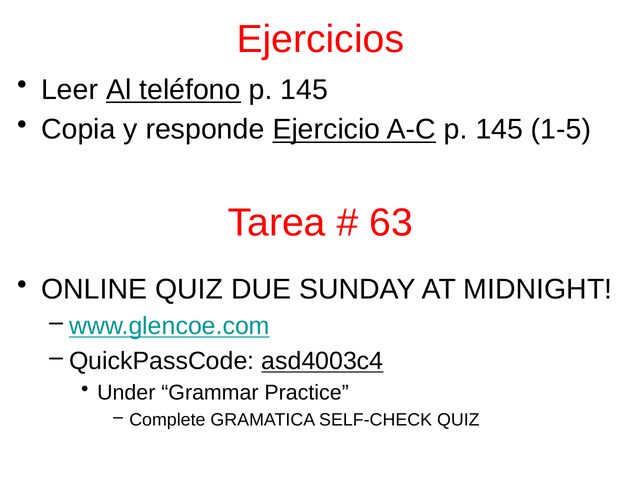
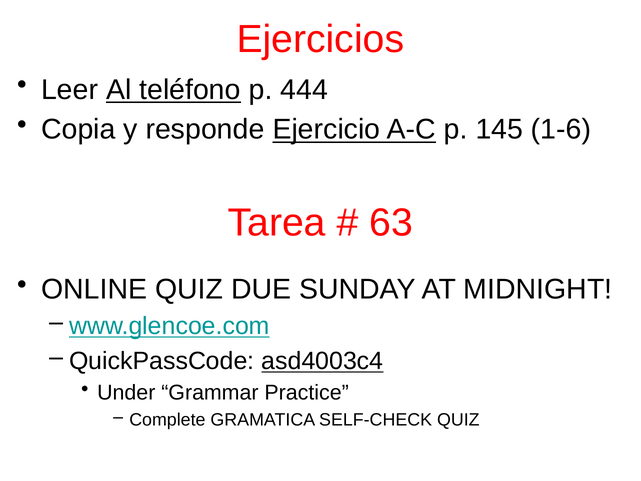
teléfono p 145: 145 -> 444
1-5: 1-5 -> 1-6
